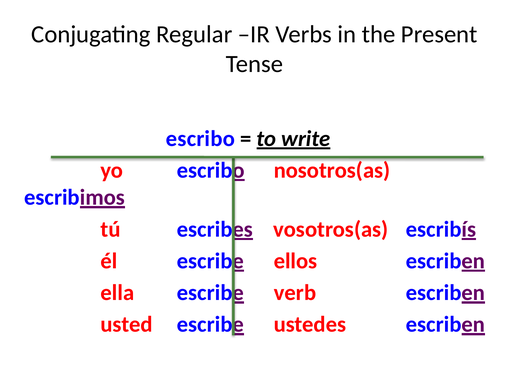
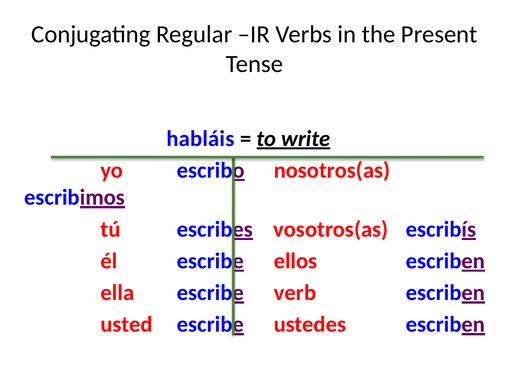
escribo at (200, 139): escribo -> habláis
